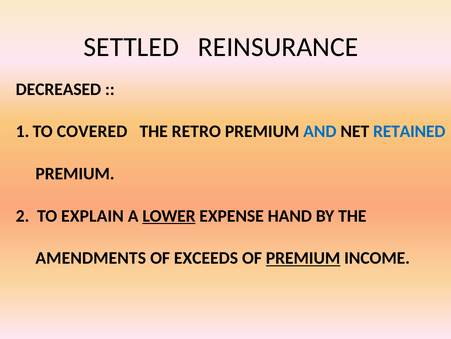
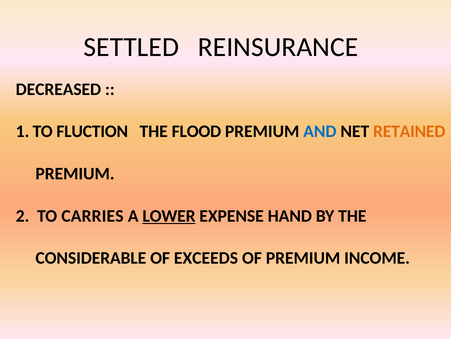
COVERED: COVERED -> FLUCTION
RETRO: RETRO -> FLOOD
RETAINED colour: blue -> orange
EXPLAIN: EXPLAIN -> CARRIES
AMENDMENTS: AMENDMENTS -> CONSIDERABLE
PREMIUM at (303, 258) underline: present -> none
